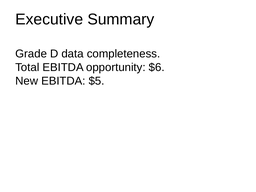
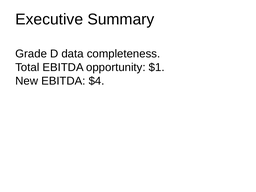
$6: $6 -> $1
$5: $5 -> $4
